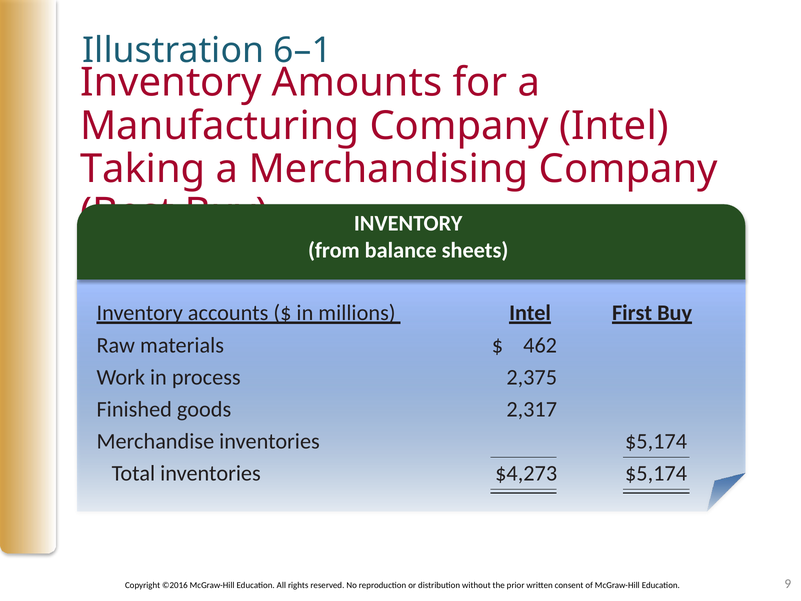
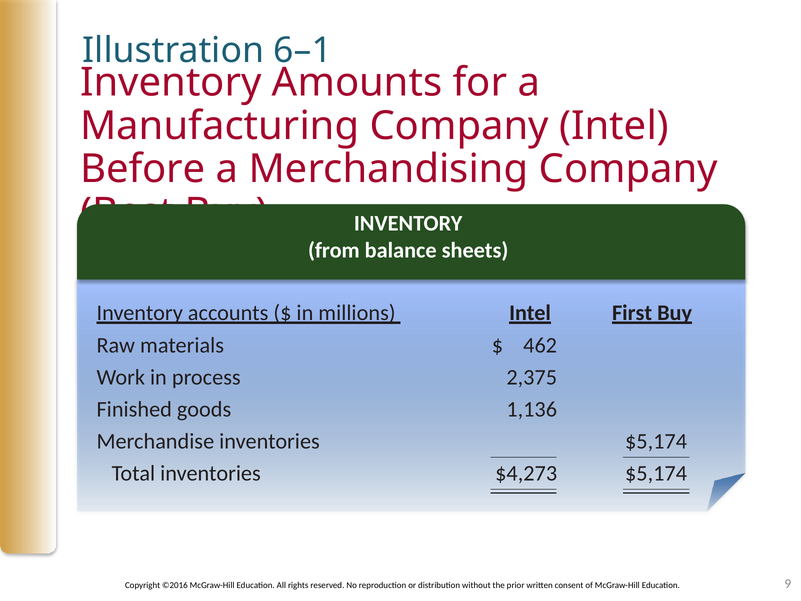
Taking: Taking -> Before
2,317: 2,317 -> 1,136
